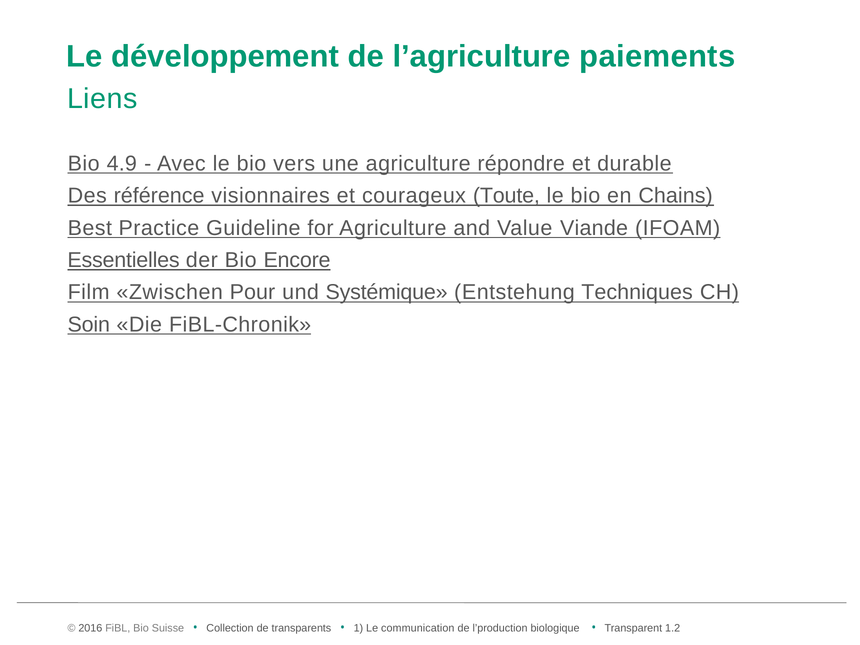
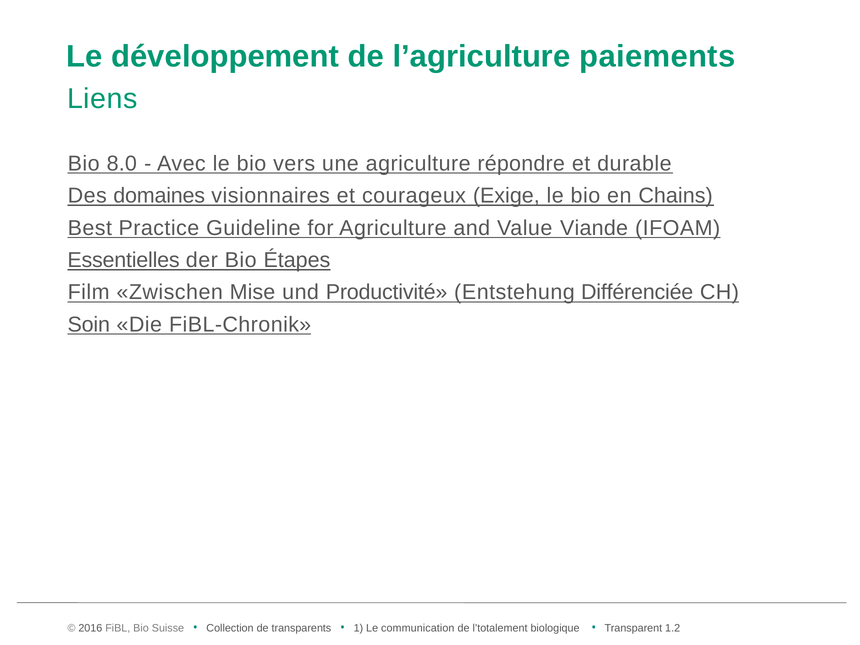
4.9: 4.9 -> 8.0
référence: référence -> domaines
Toute: Toute -> Exige
Encore: Encore -> Étapes
Pour: Pour -> Mise
Systémique: Systémique -> Productivité
Techniques: Techniques -> Différenciée
l’production: l’production -> l’totalement
